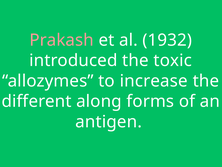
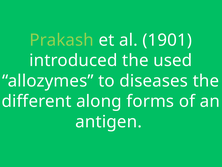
Prakash colour: pink -> light green
1932: 1932 -> 1901
toxic: toxic -> used
increase: increase -> diseases
